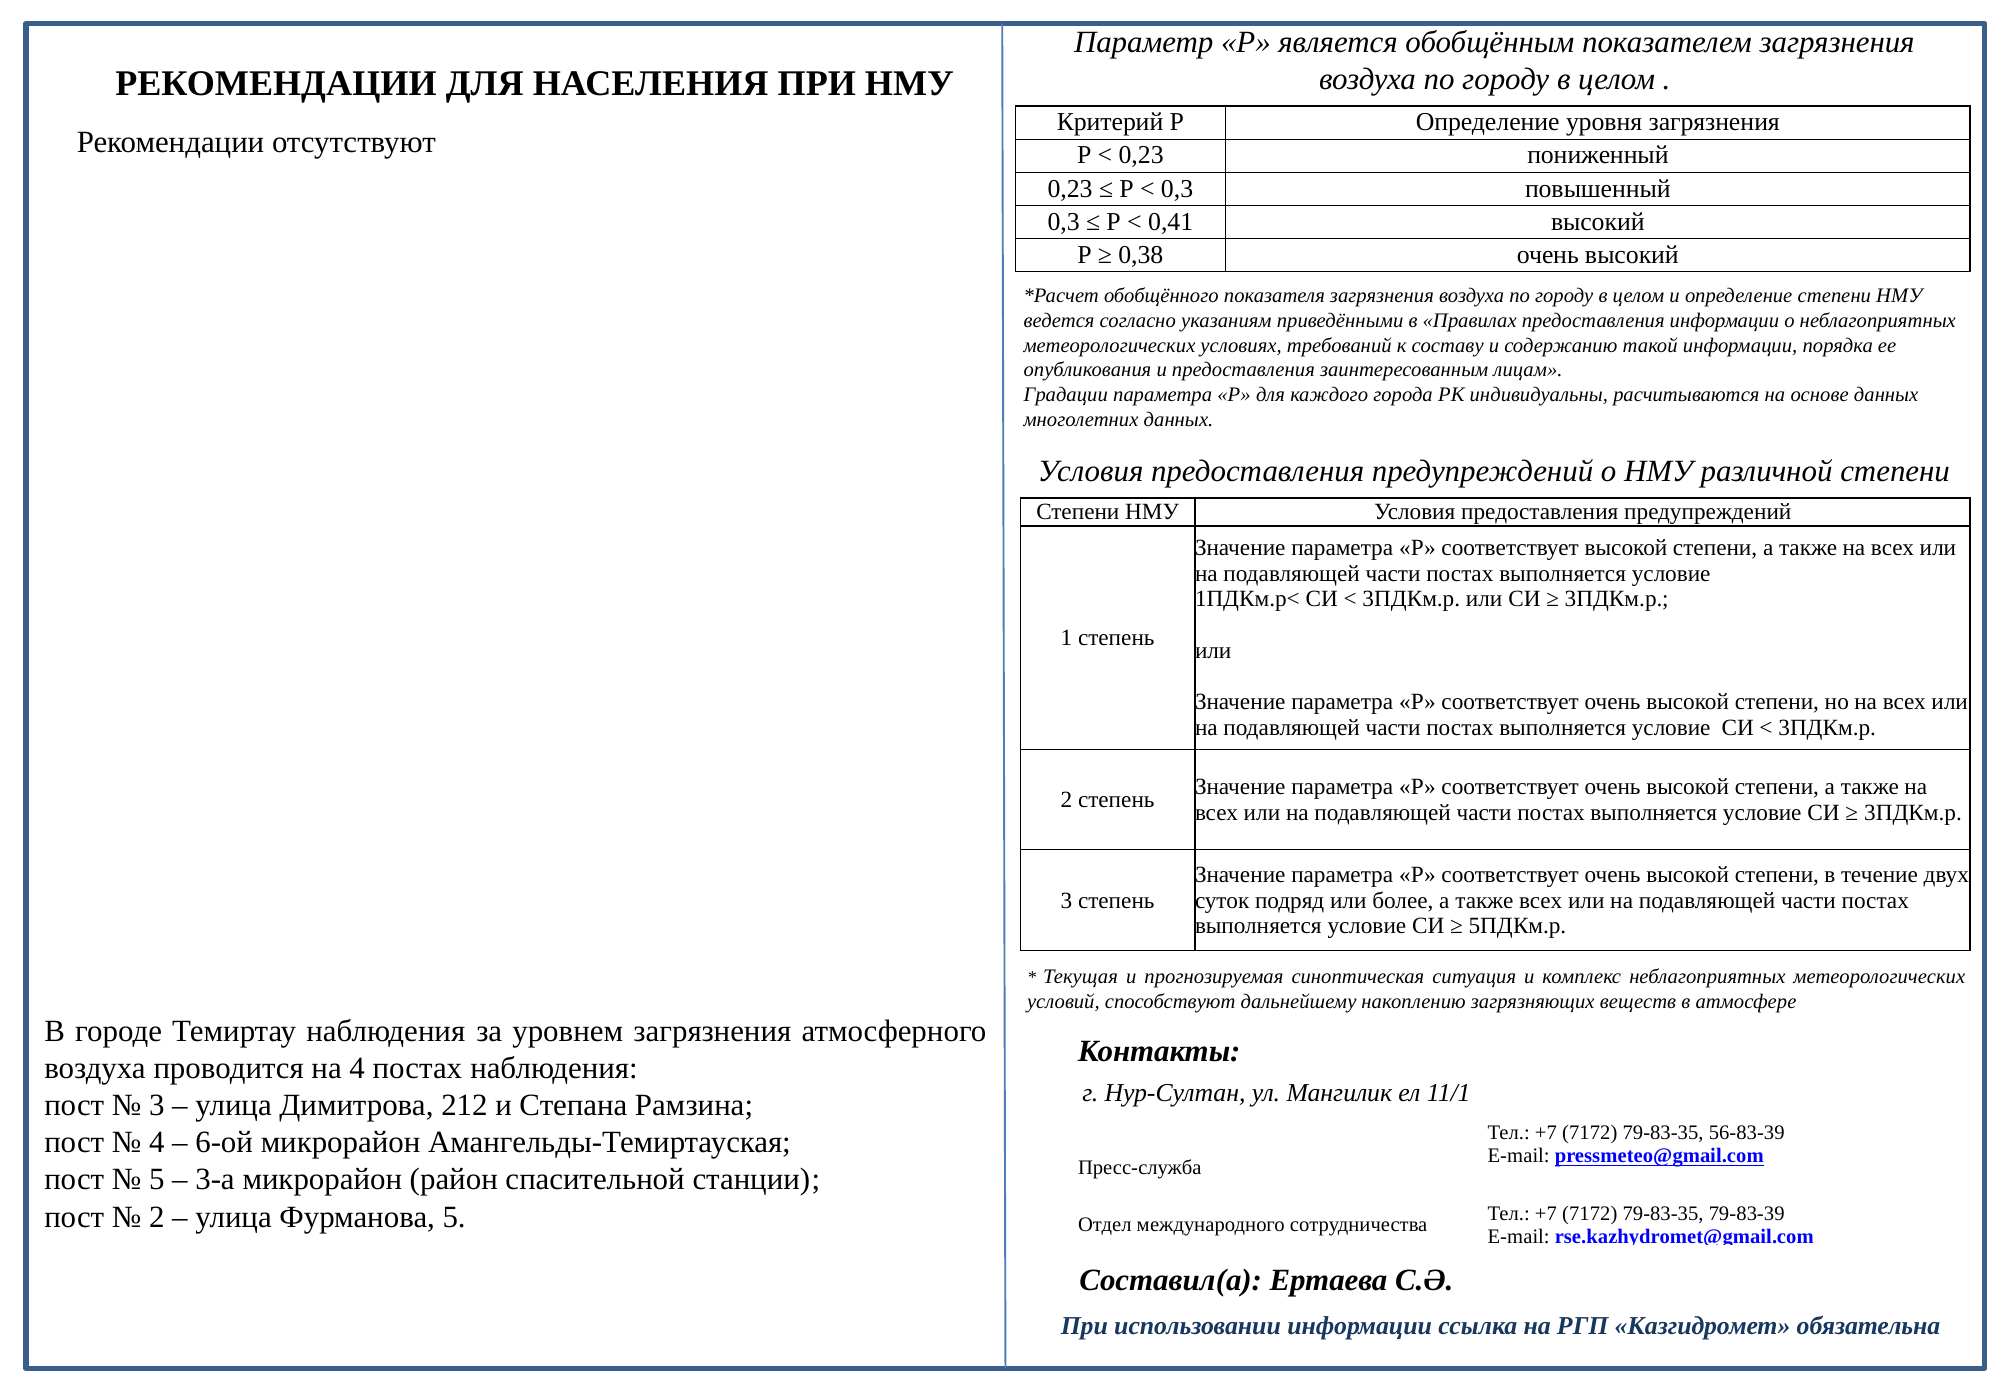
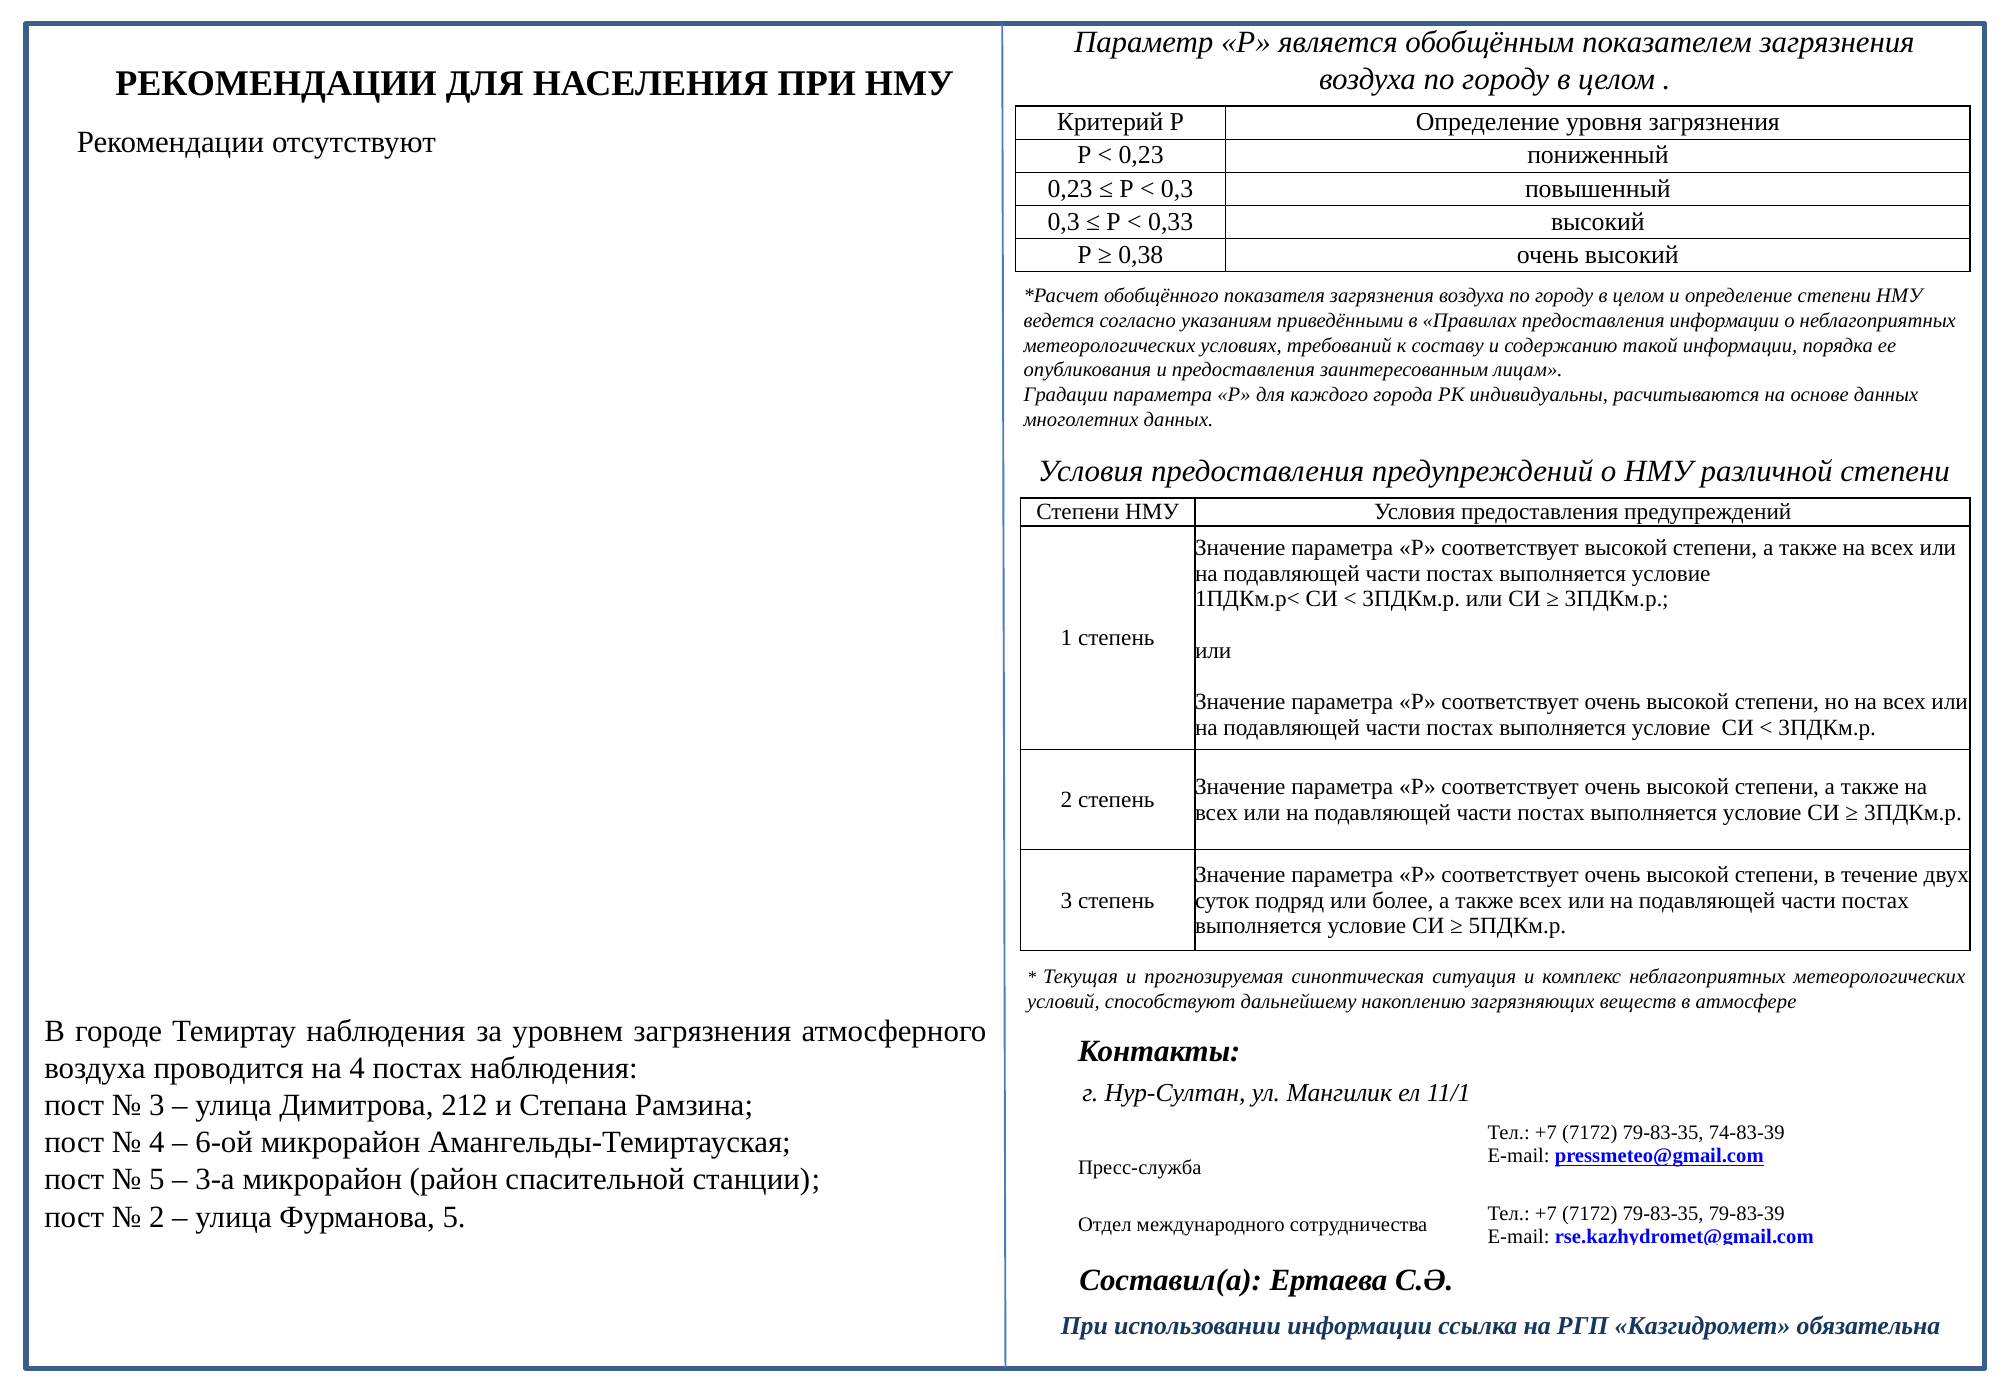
0,41: 0,41 -> 0,33
56-83-39: 56-83-39 -> 74-83-39
